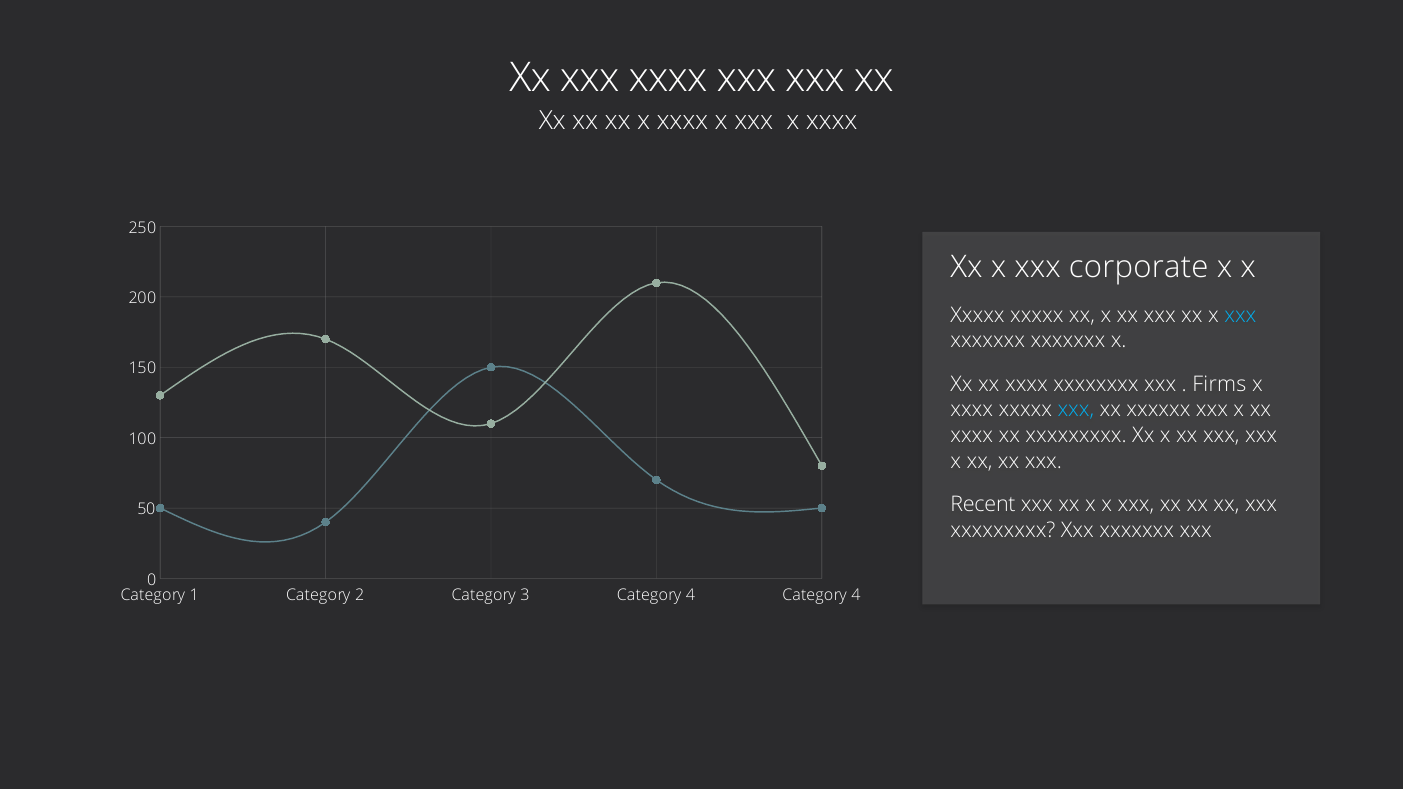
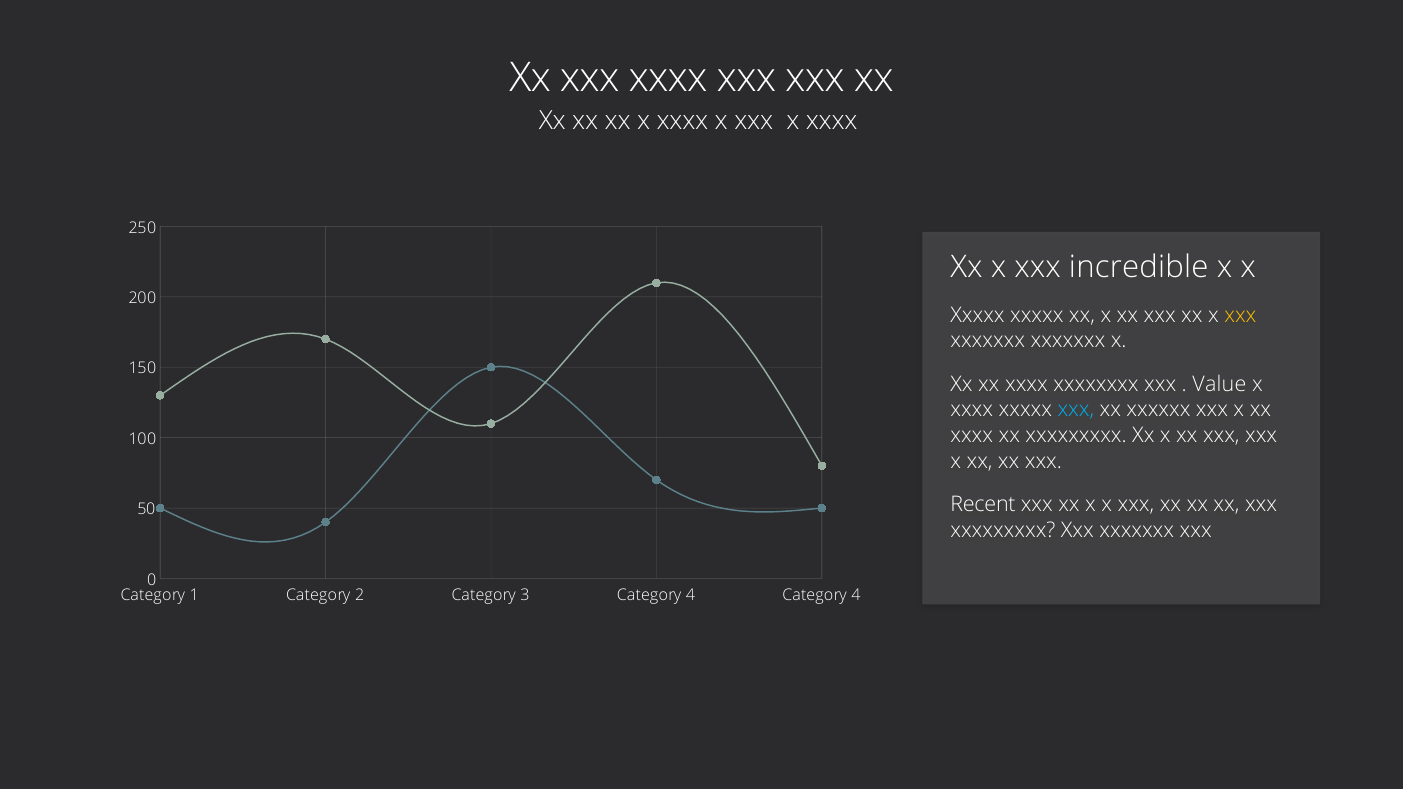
corporate: corporate -> incredible
xxx at (1240, 315) colour: light blue -> yellow
Firms: Firms -> Value
